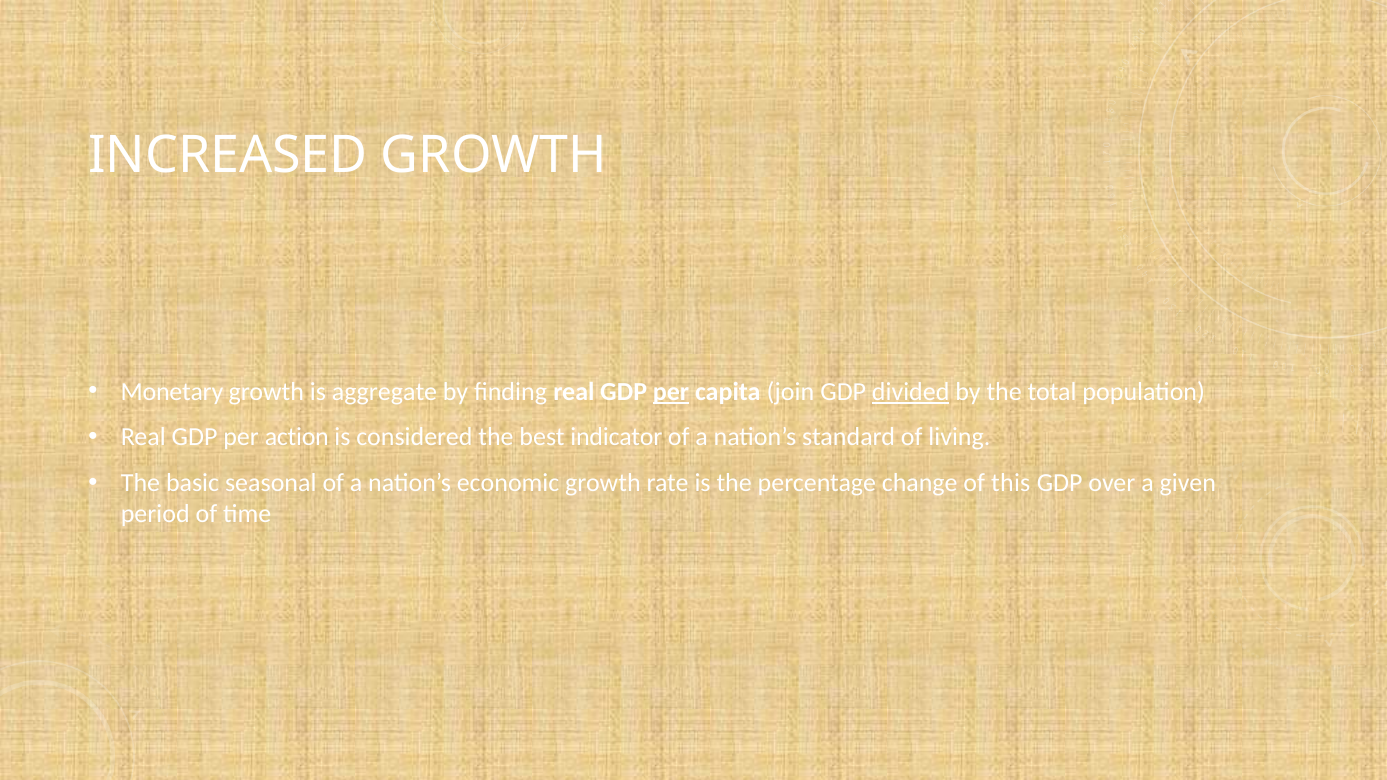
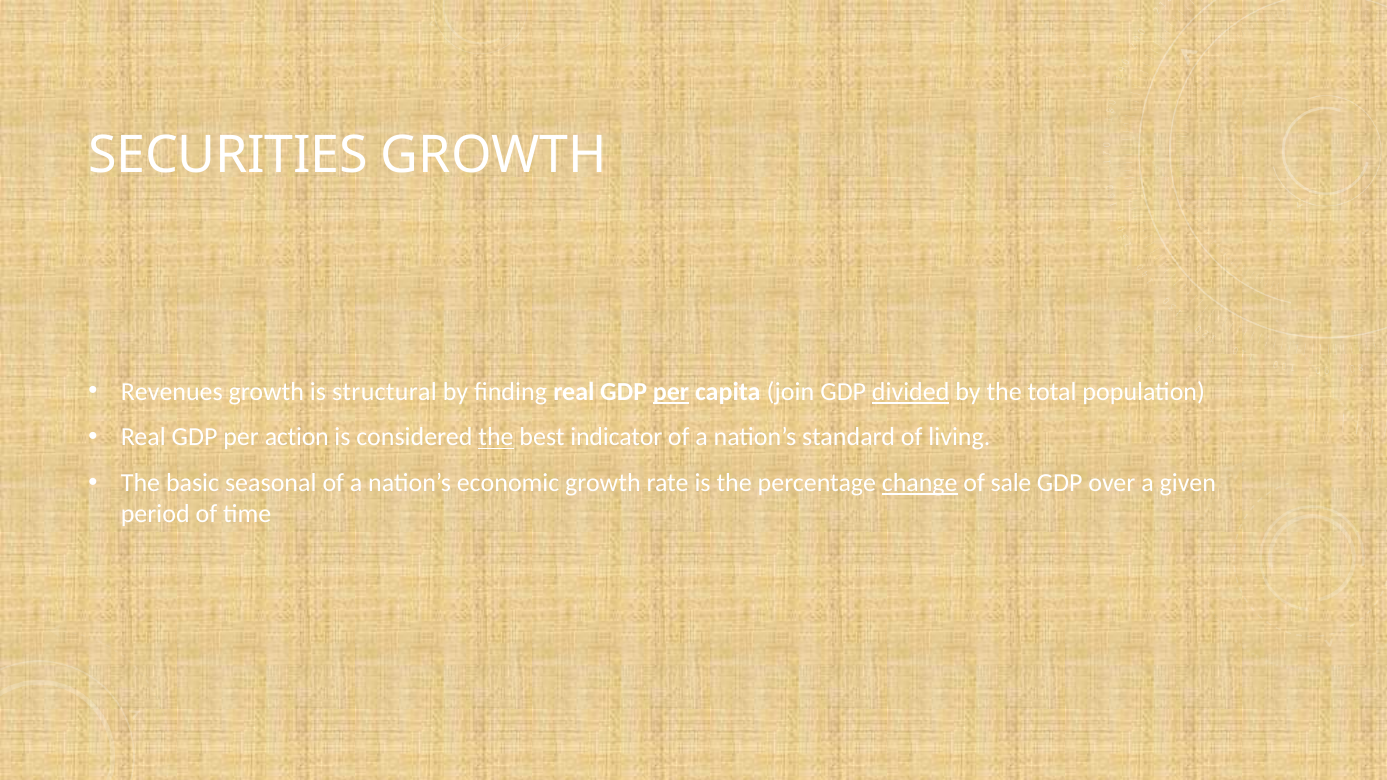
INCREASED: INCREASED -> SECURITIES
Monetary: Monetary -> Revenues
aggregate: aggregate -> structural
the at (496, 437) underline: none -> present
change underline: none -> present
this: this -> sale
